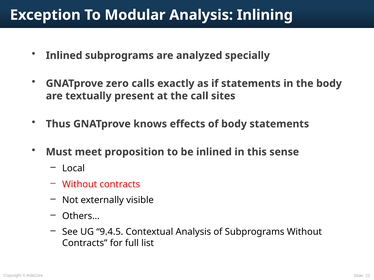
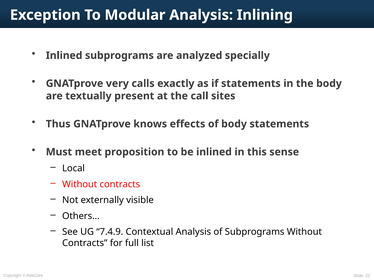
zero: zero -> very
9.4.5: 9.4.5 -> 7.4.9
